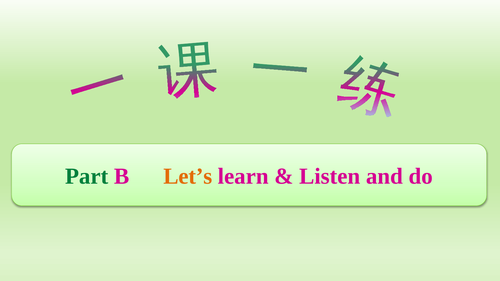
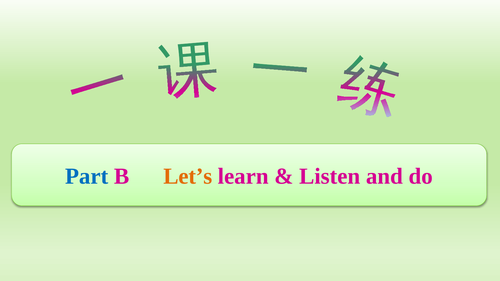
Part colour: green -> blue
